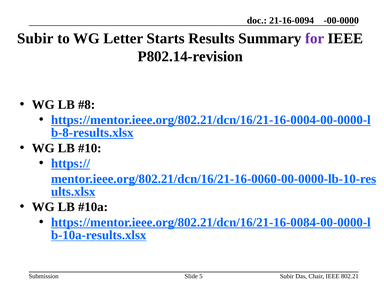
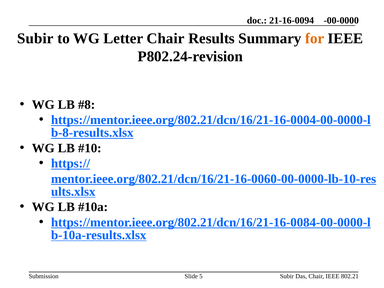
Letter Starts: Starts -> Chair
for colour: purple -> orange
P802.14-revision: P802.14-revision -> P802.24-revision
